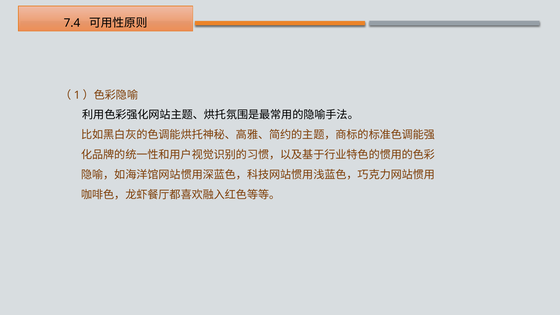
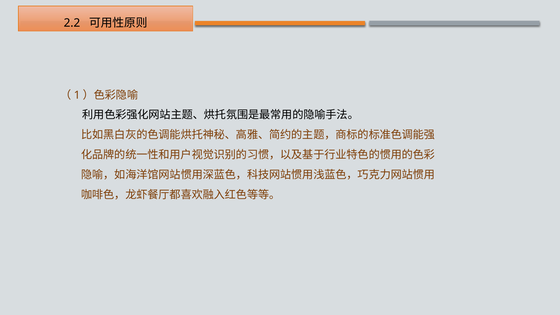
7.4: 7.4 -> 2.2
